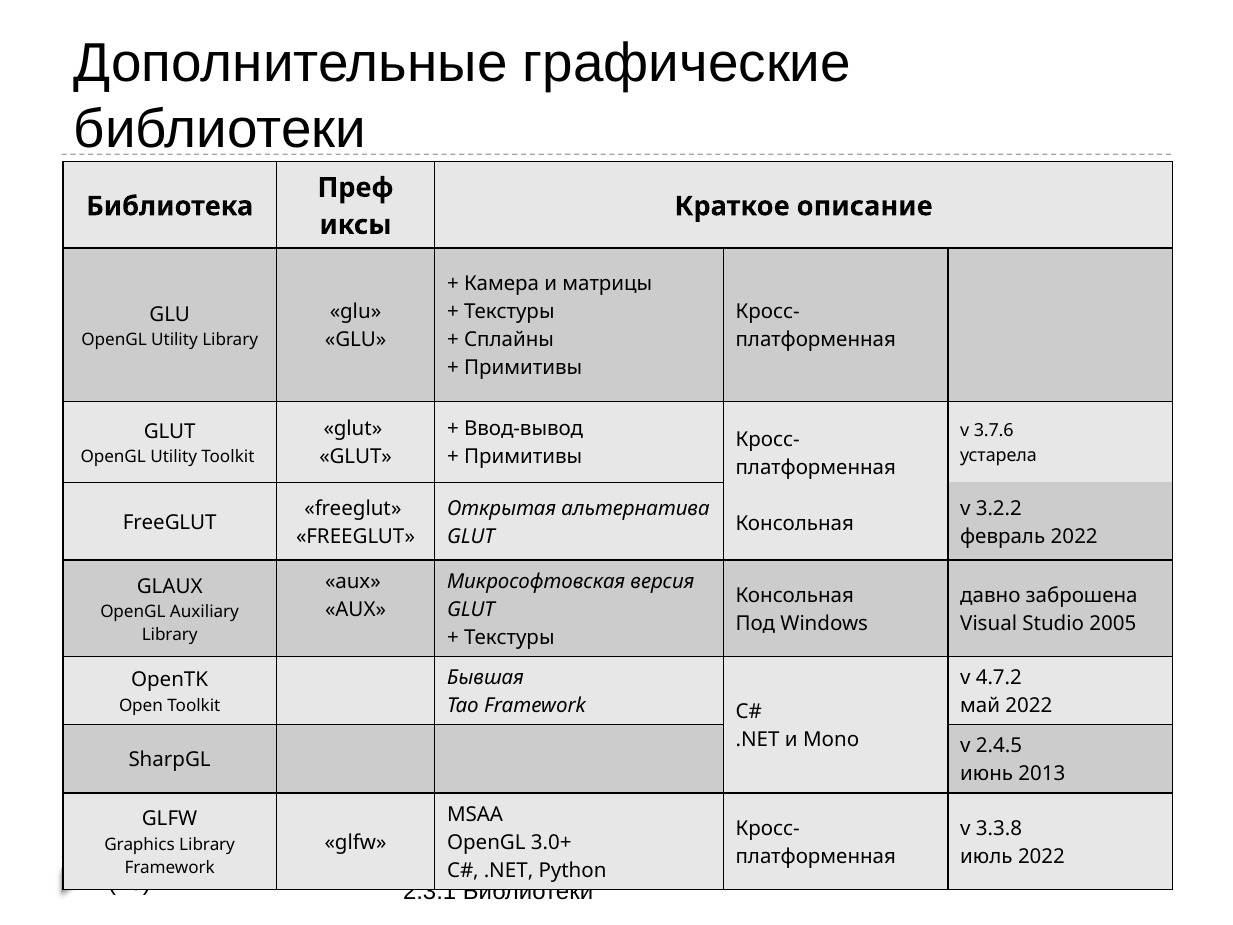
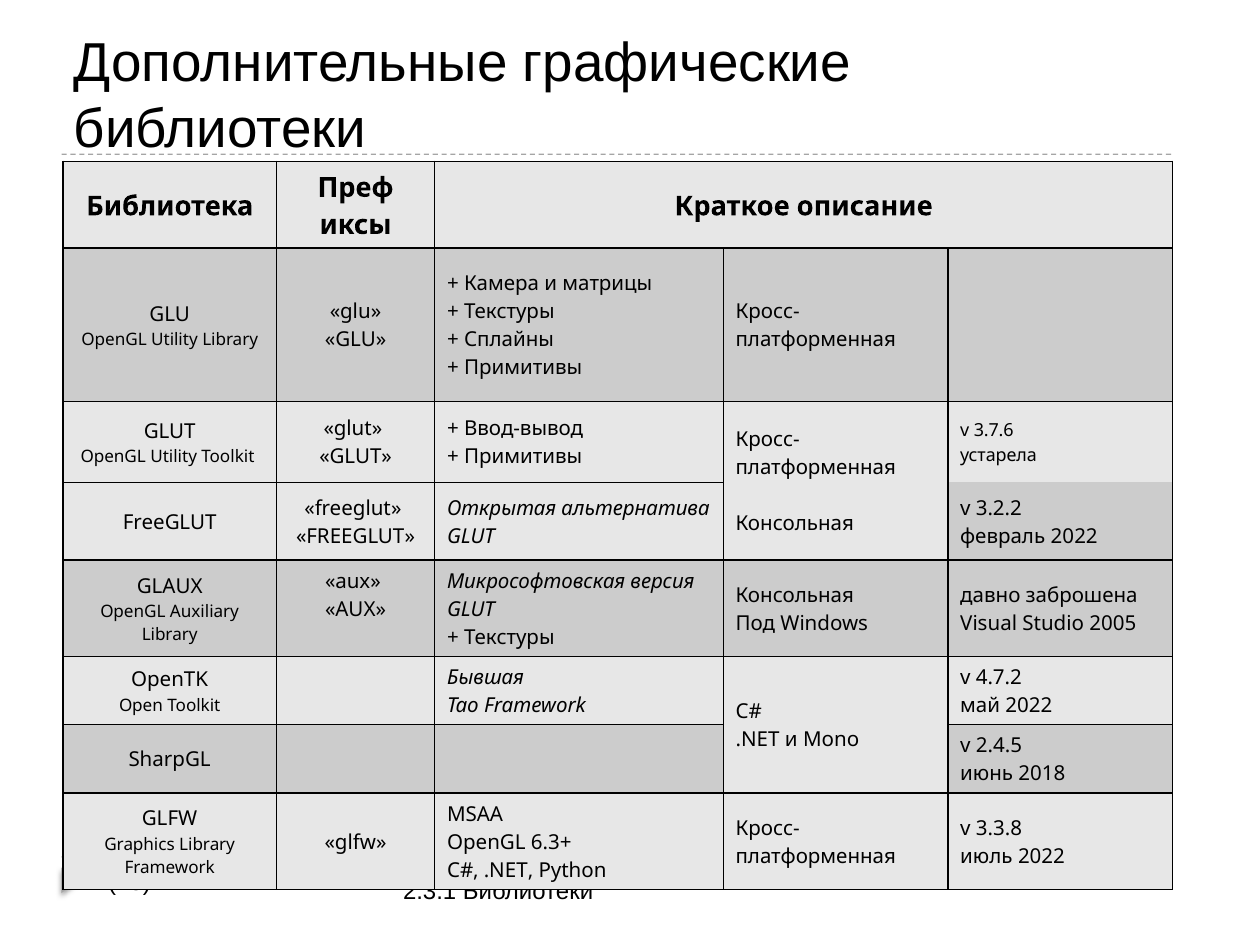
2013: 2013 -> 2018
3.0+: 3.0+ -> 6.3+
